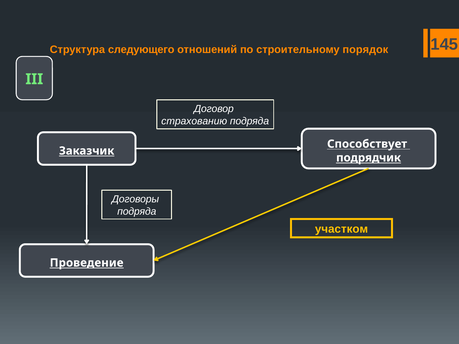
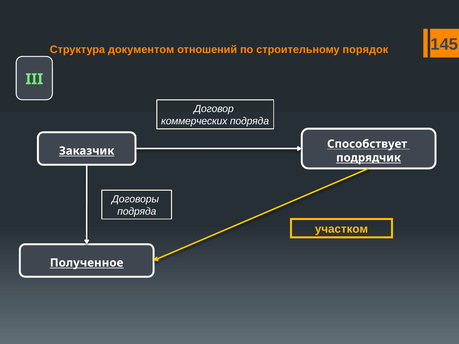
следующего: следующего -> документом
страхованию: страхованию -> коммерческих
Проведение: Проведение -> Полученное
